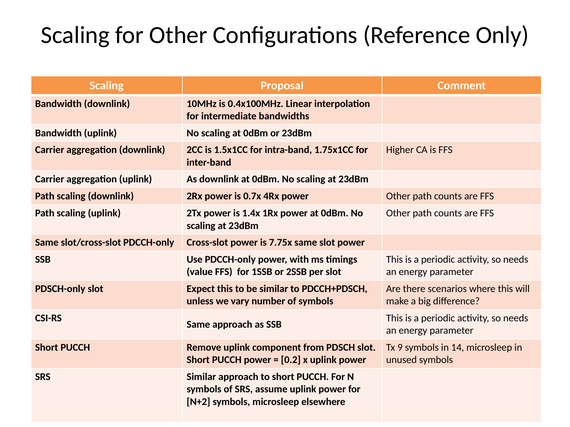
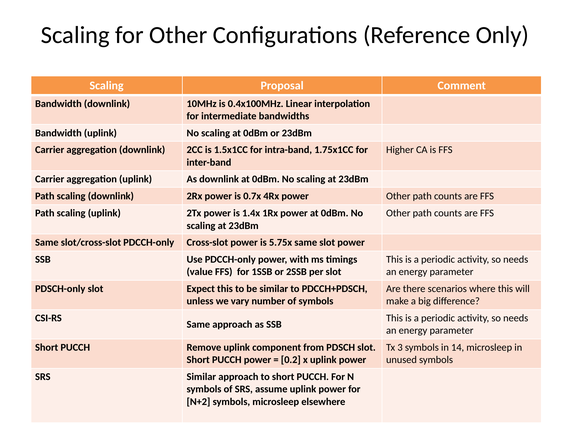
7.75x: 7.75x -> 5.75x
9: 9 -> 3
